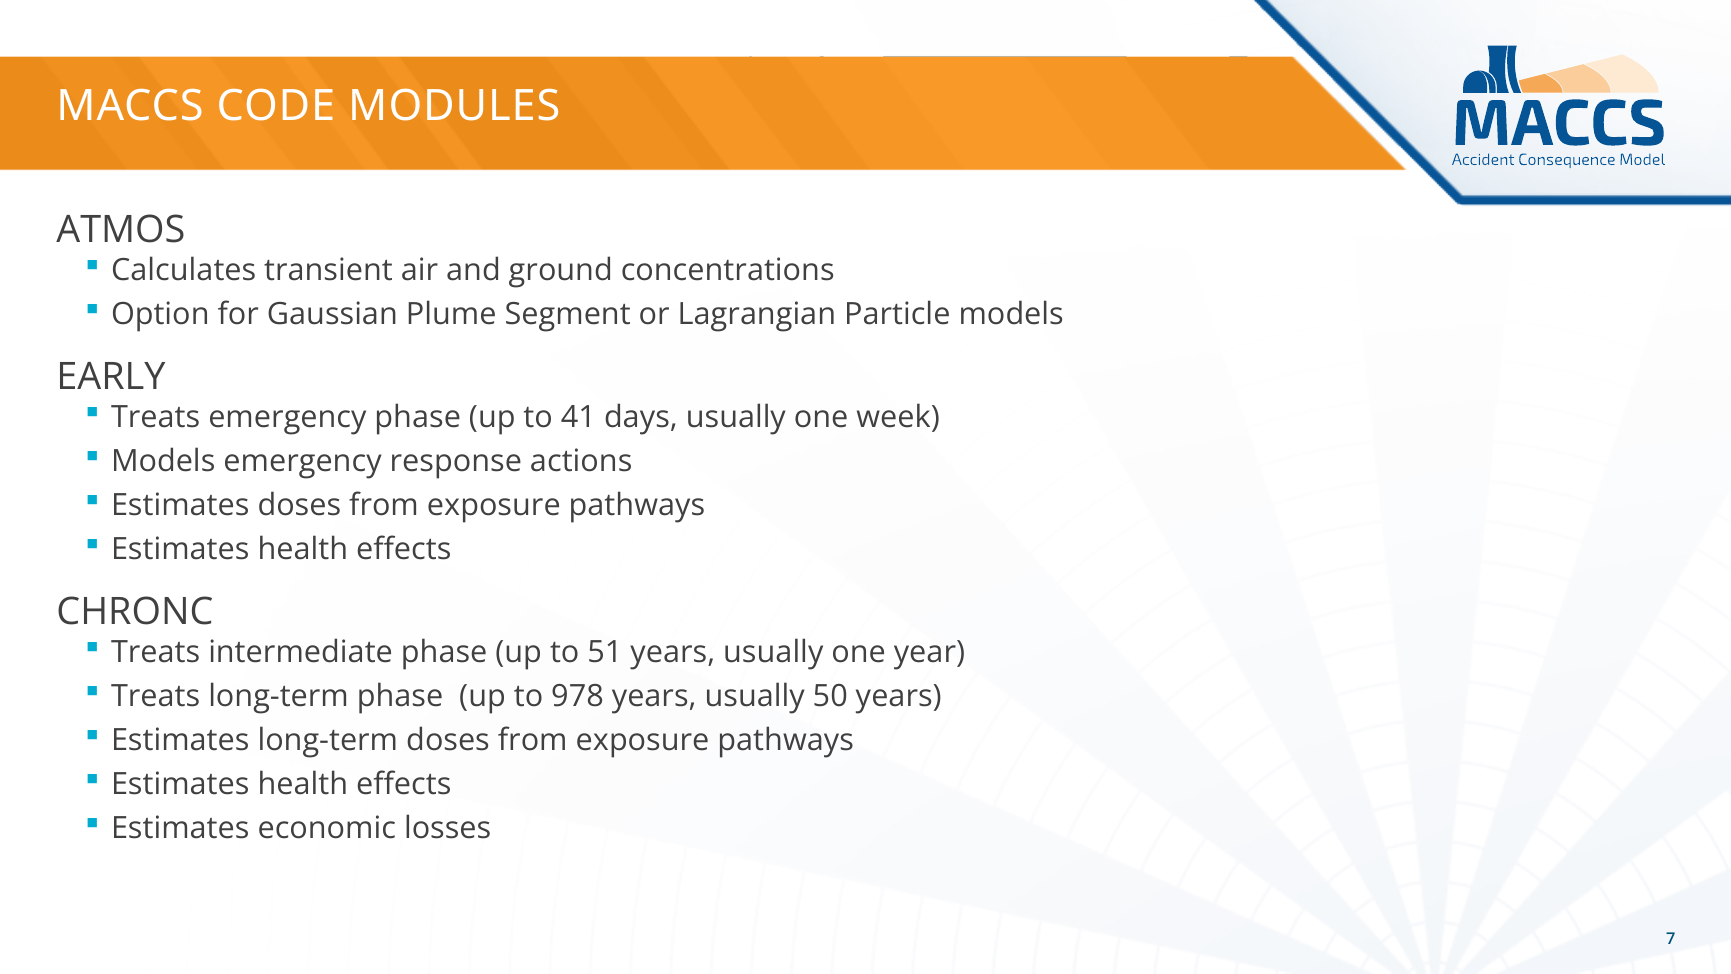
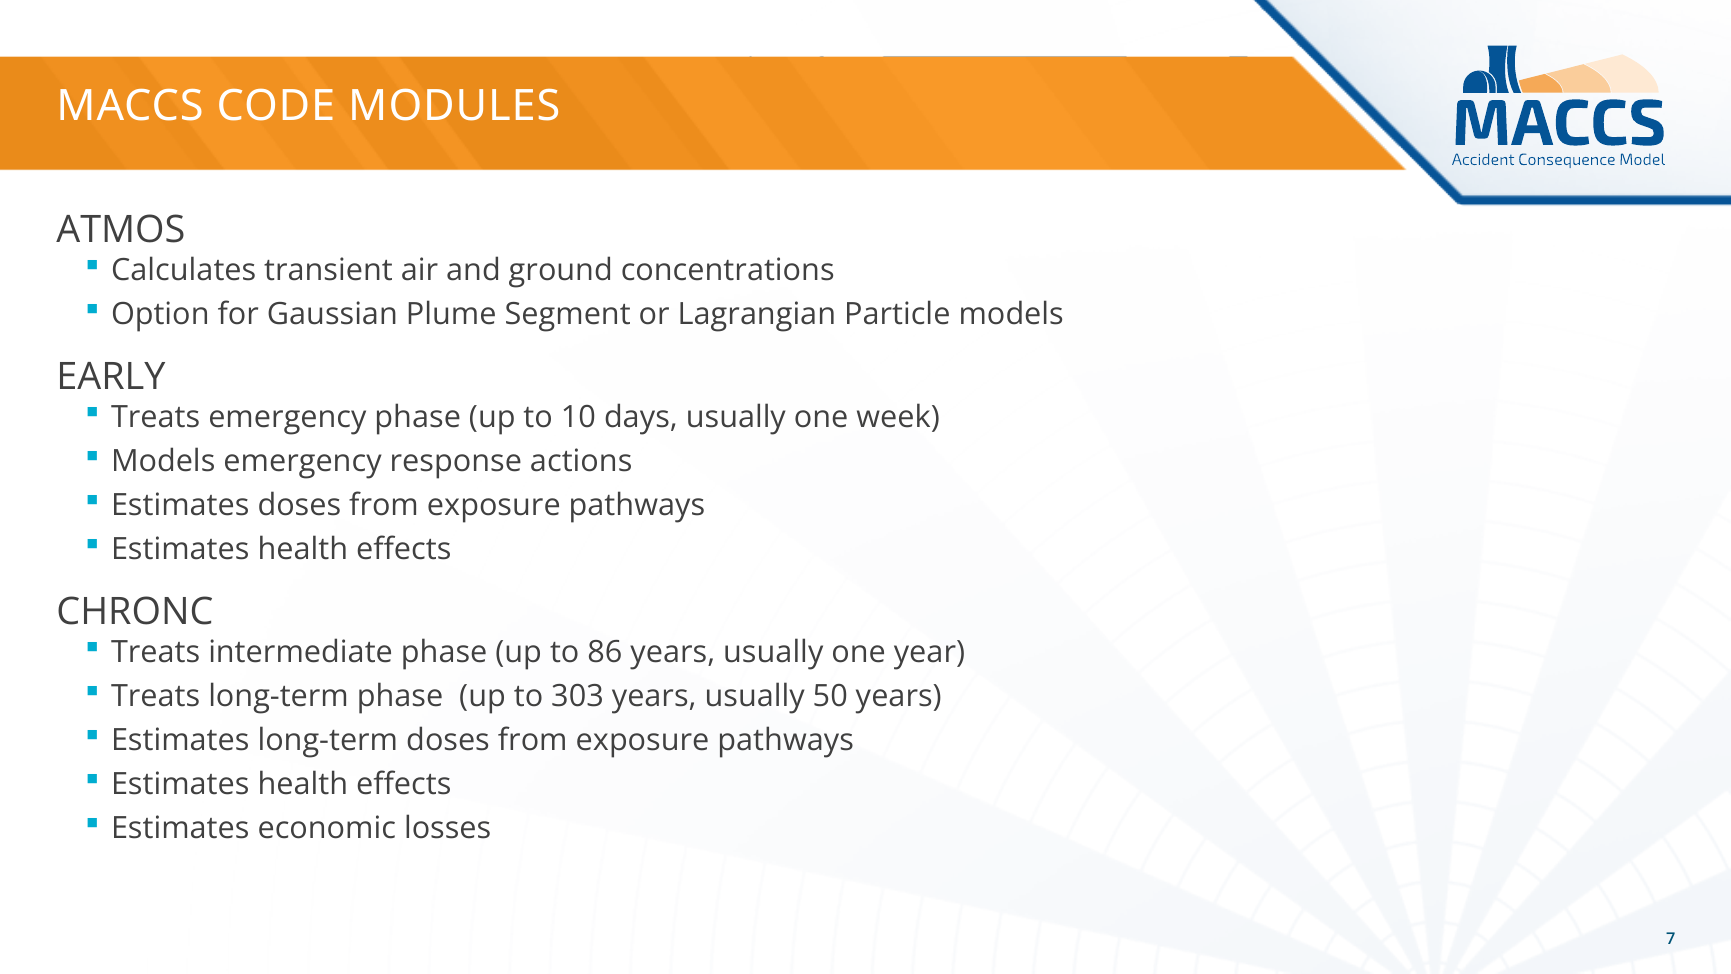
41: 41 -> 10
51: 51 -> 86
978: 978 -> 303
